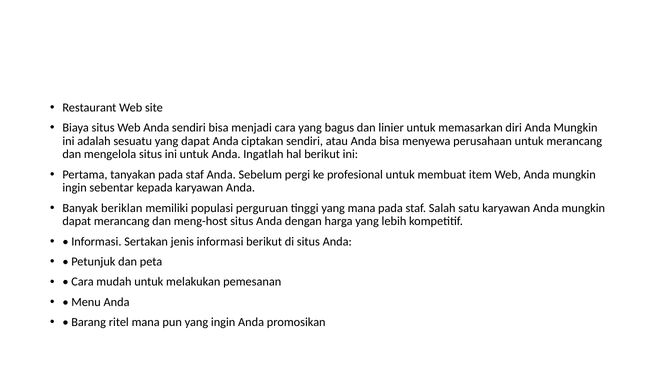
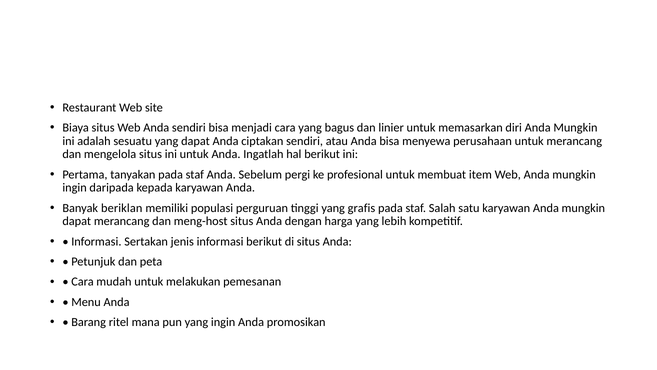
sebentar: sebentar -> daripada
yang mana: mana -> grafis
